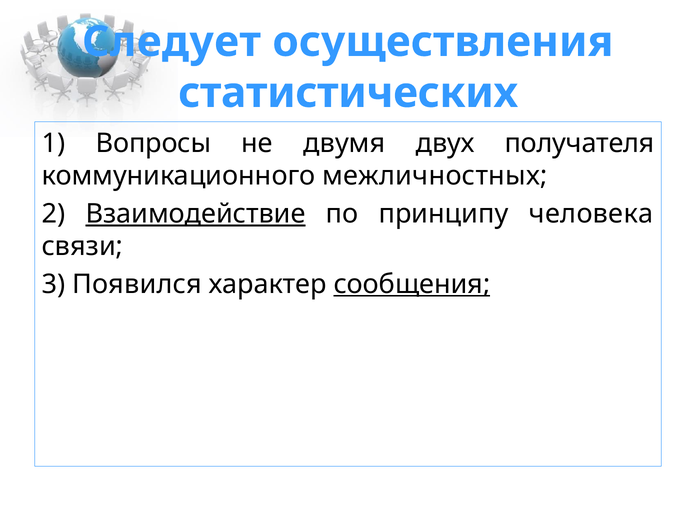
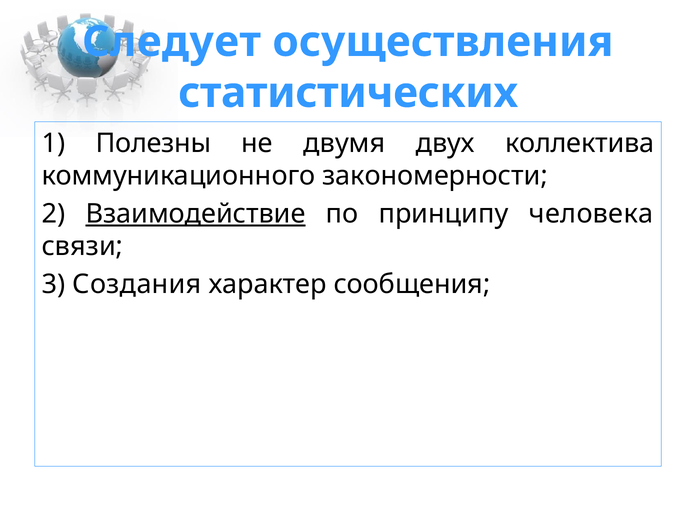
Вопросы: Вопросы -> Полезны
получателя: получателя -> коллектива
межличностных: межличностных -> закономерности
Появился: Появился -> Создания
сообщения underline: present -> none
